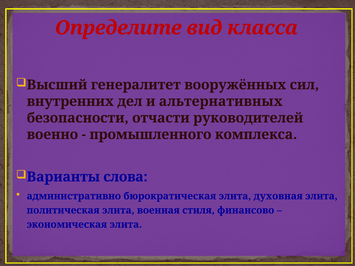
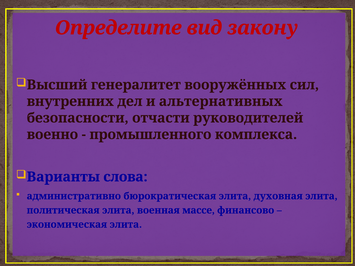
класса: класса -> закону
стиля: стиля -> массе
